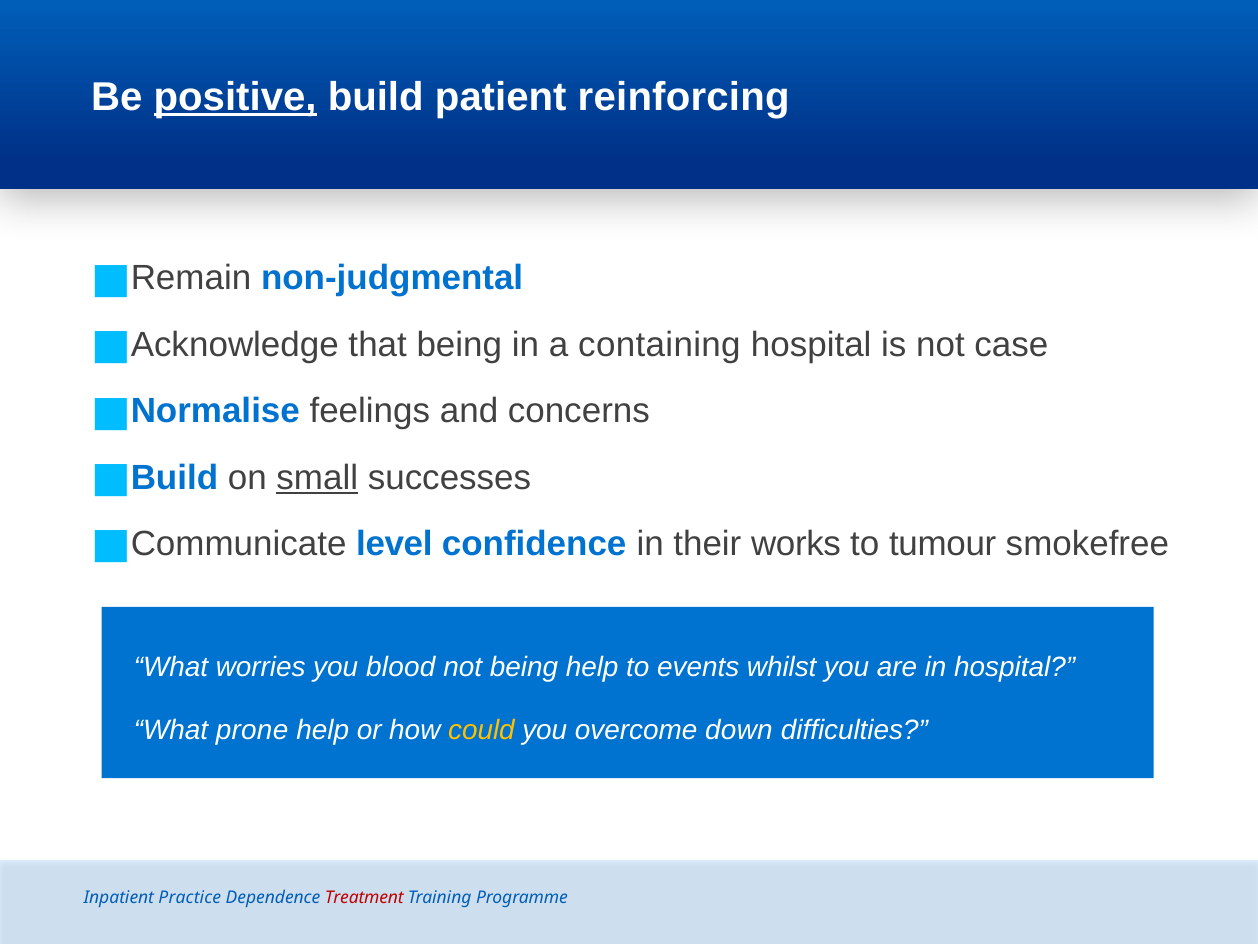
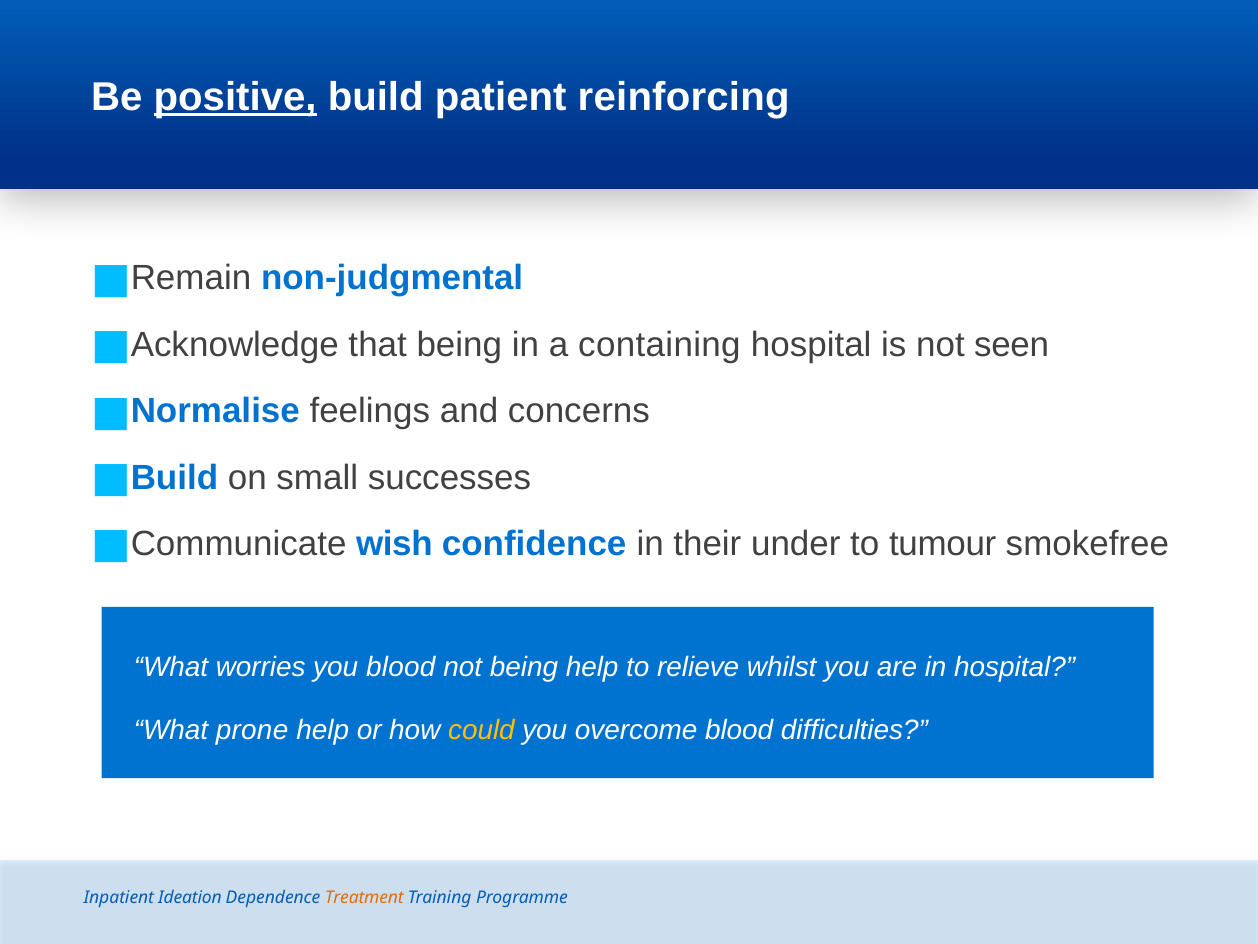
case: case -> seen
small underline: present -> none
level: level -> wish
works: works -> under
events: events -> relieve
overcome down: down -> blood
Practice: Practice -> Ideation
Treatment colour: red -> orange
